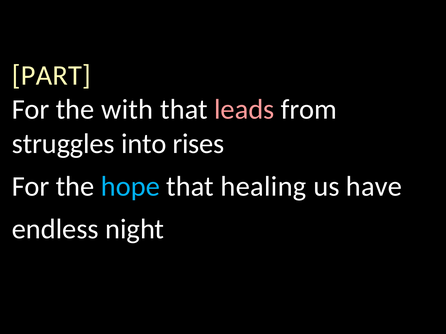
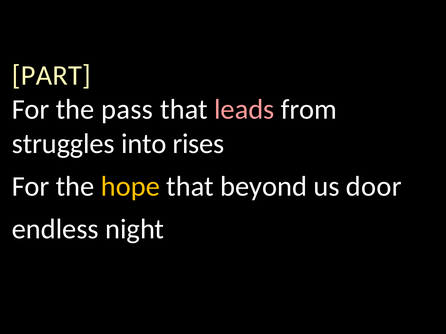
with: with -> pass
hope colour: light blue -> yellow
healing: healing -> beyond
have: have -> door
